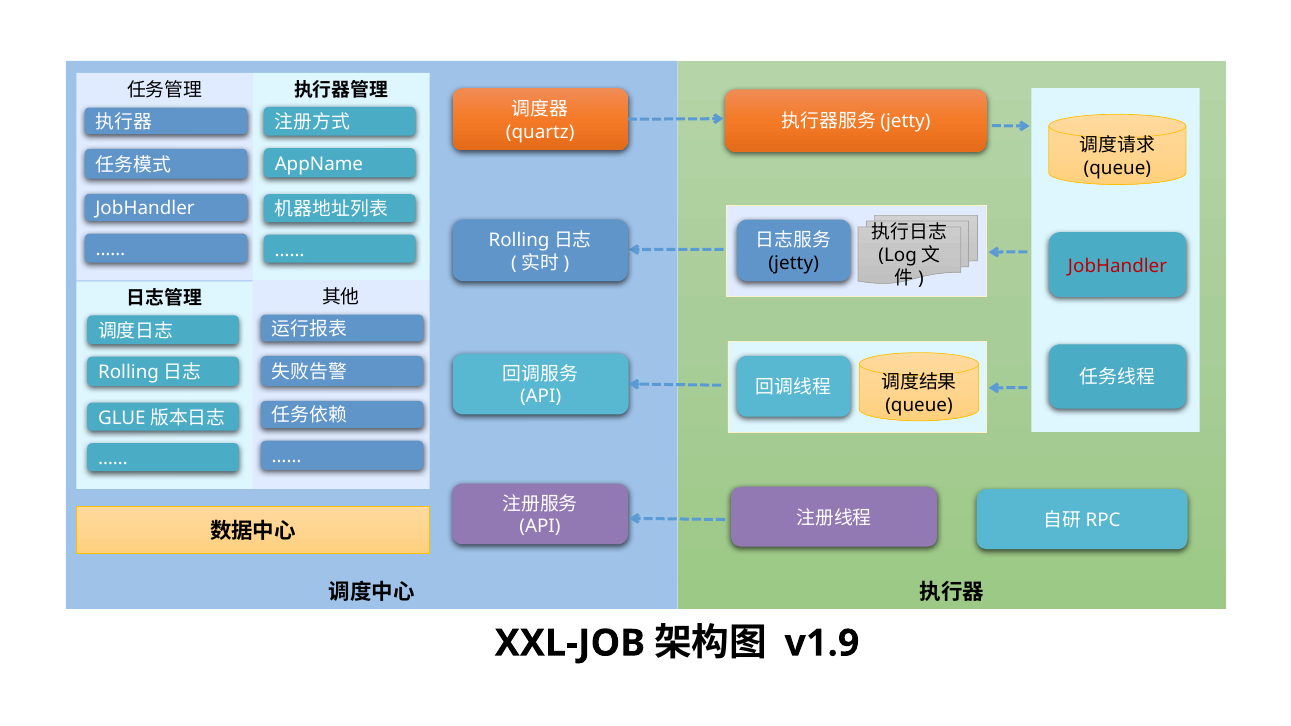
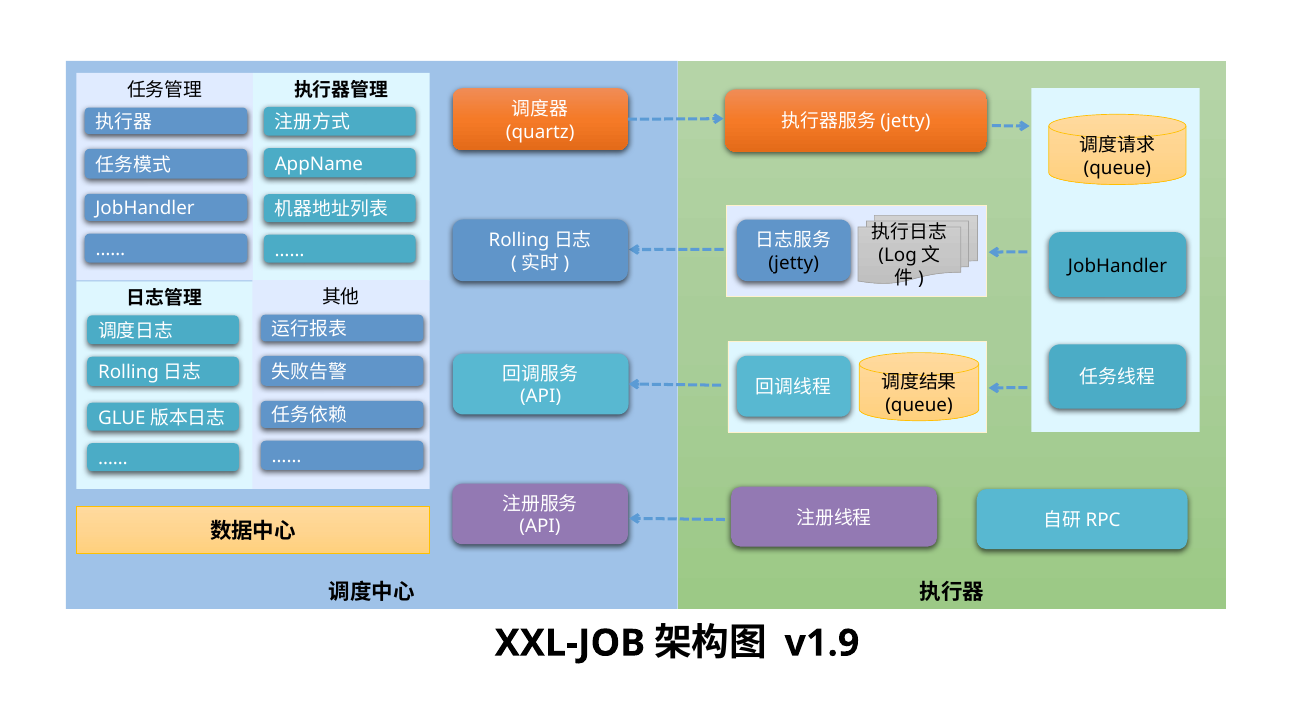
JobHandler at (1118, 266) colour: red -> black
